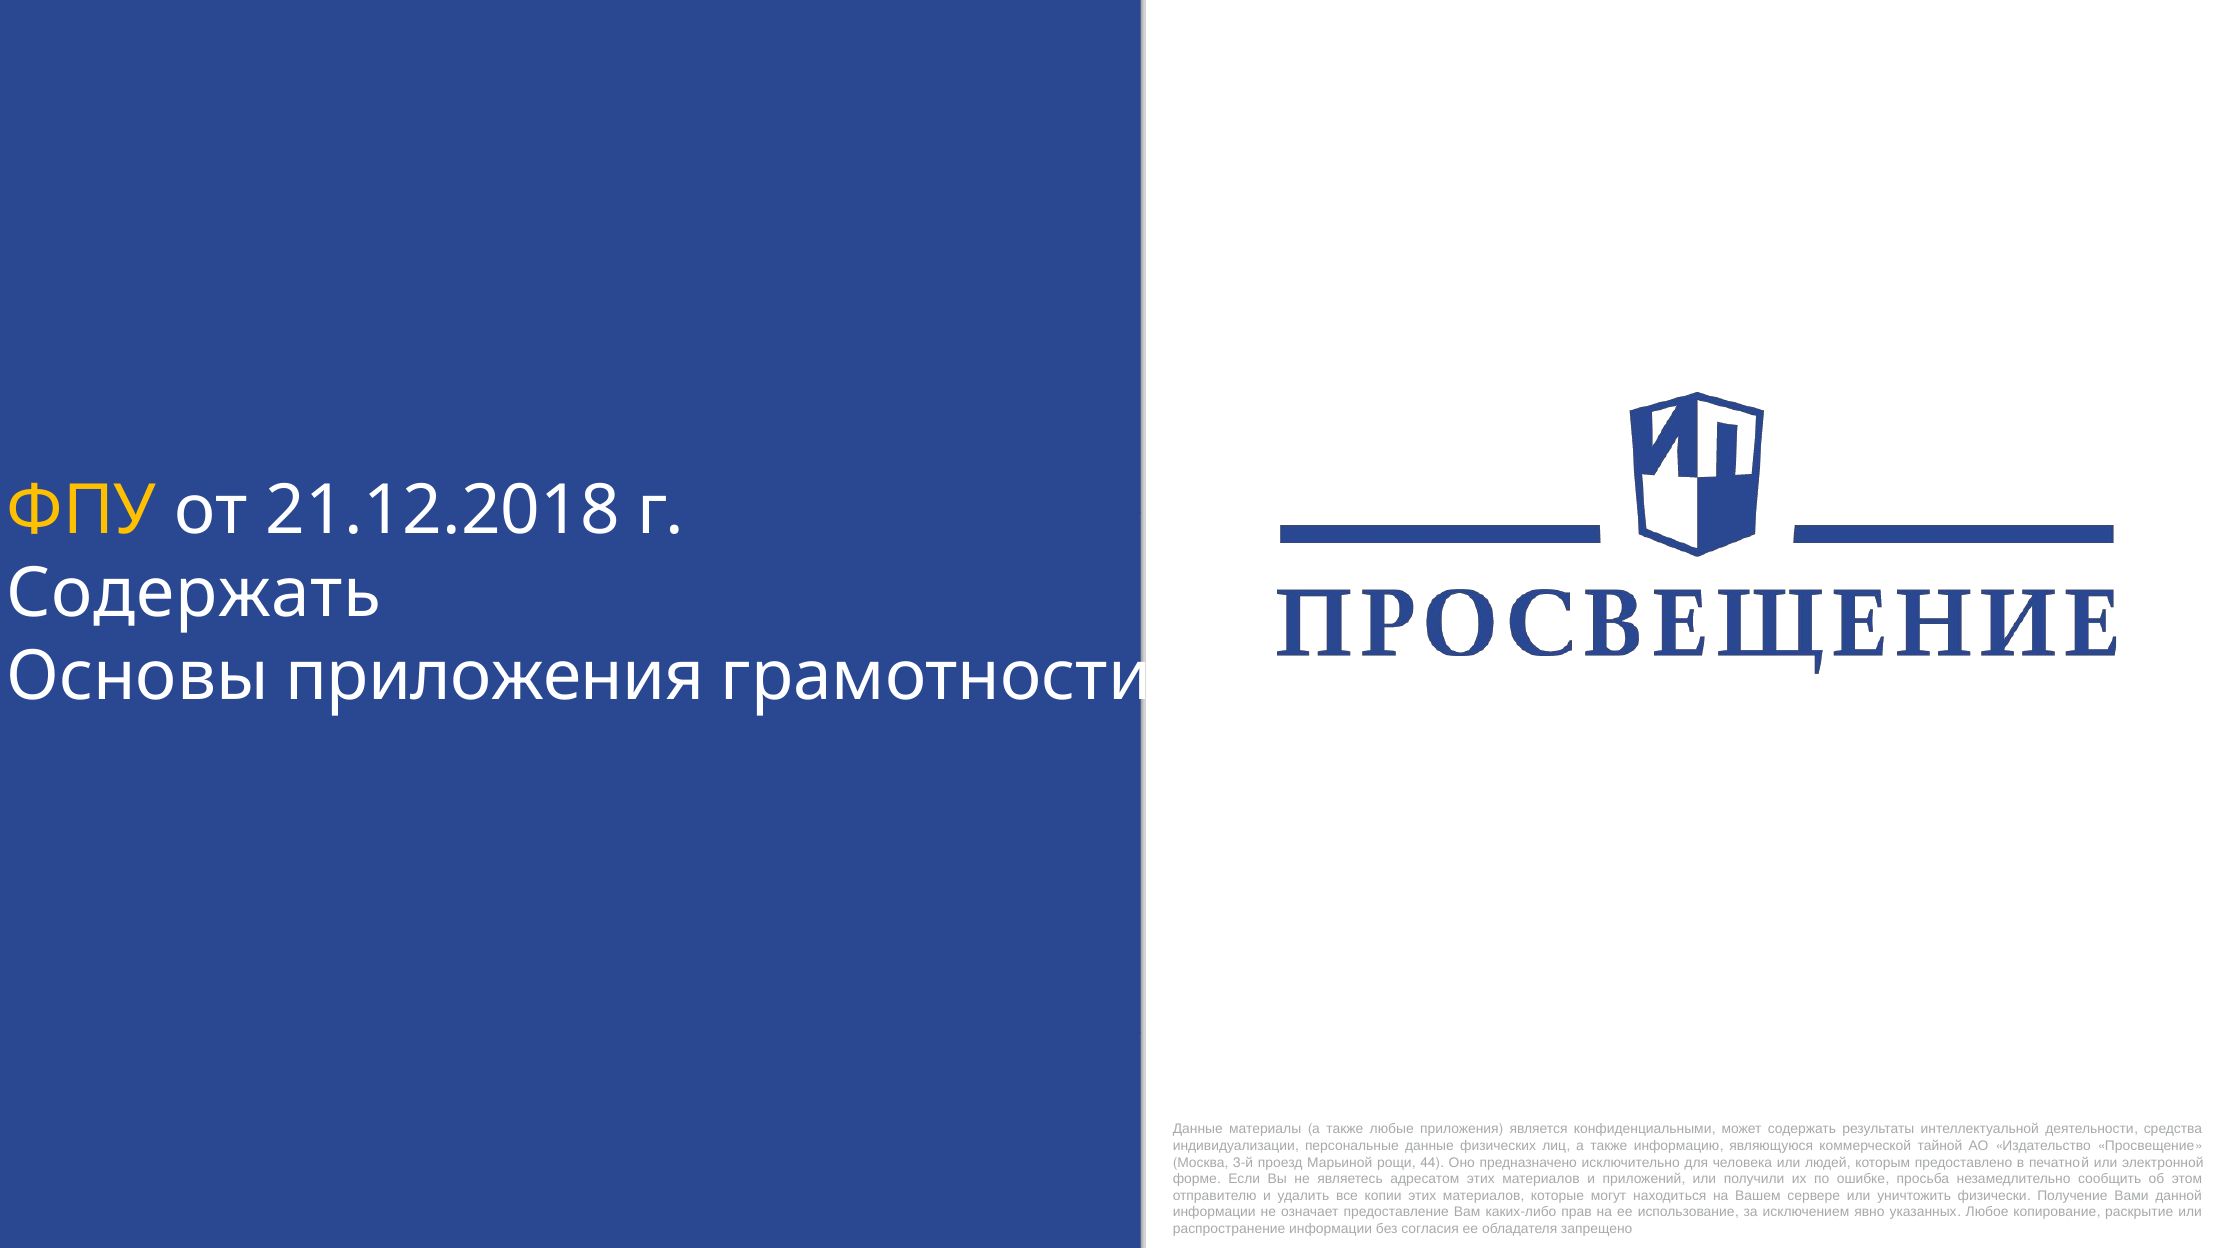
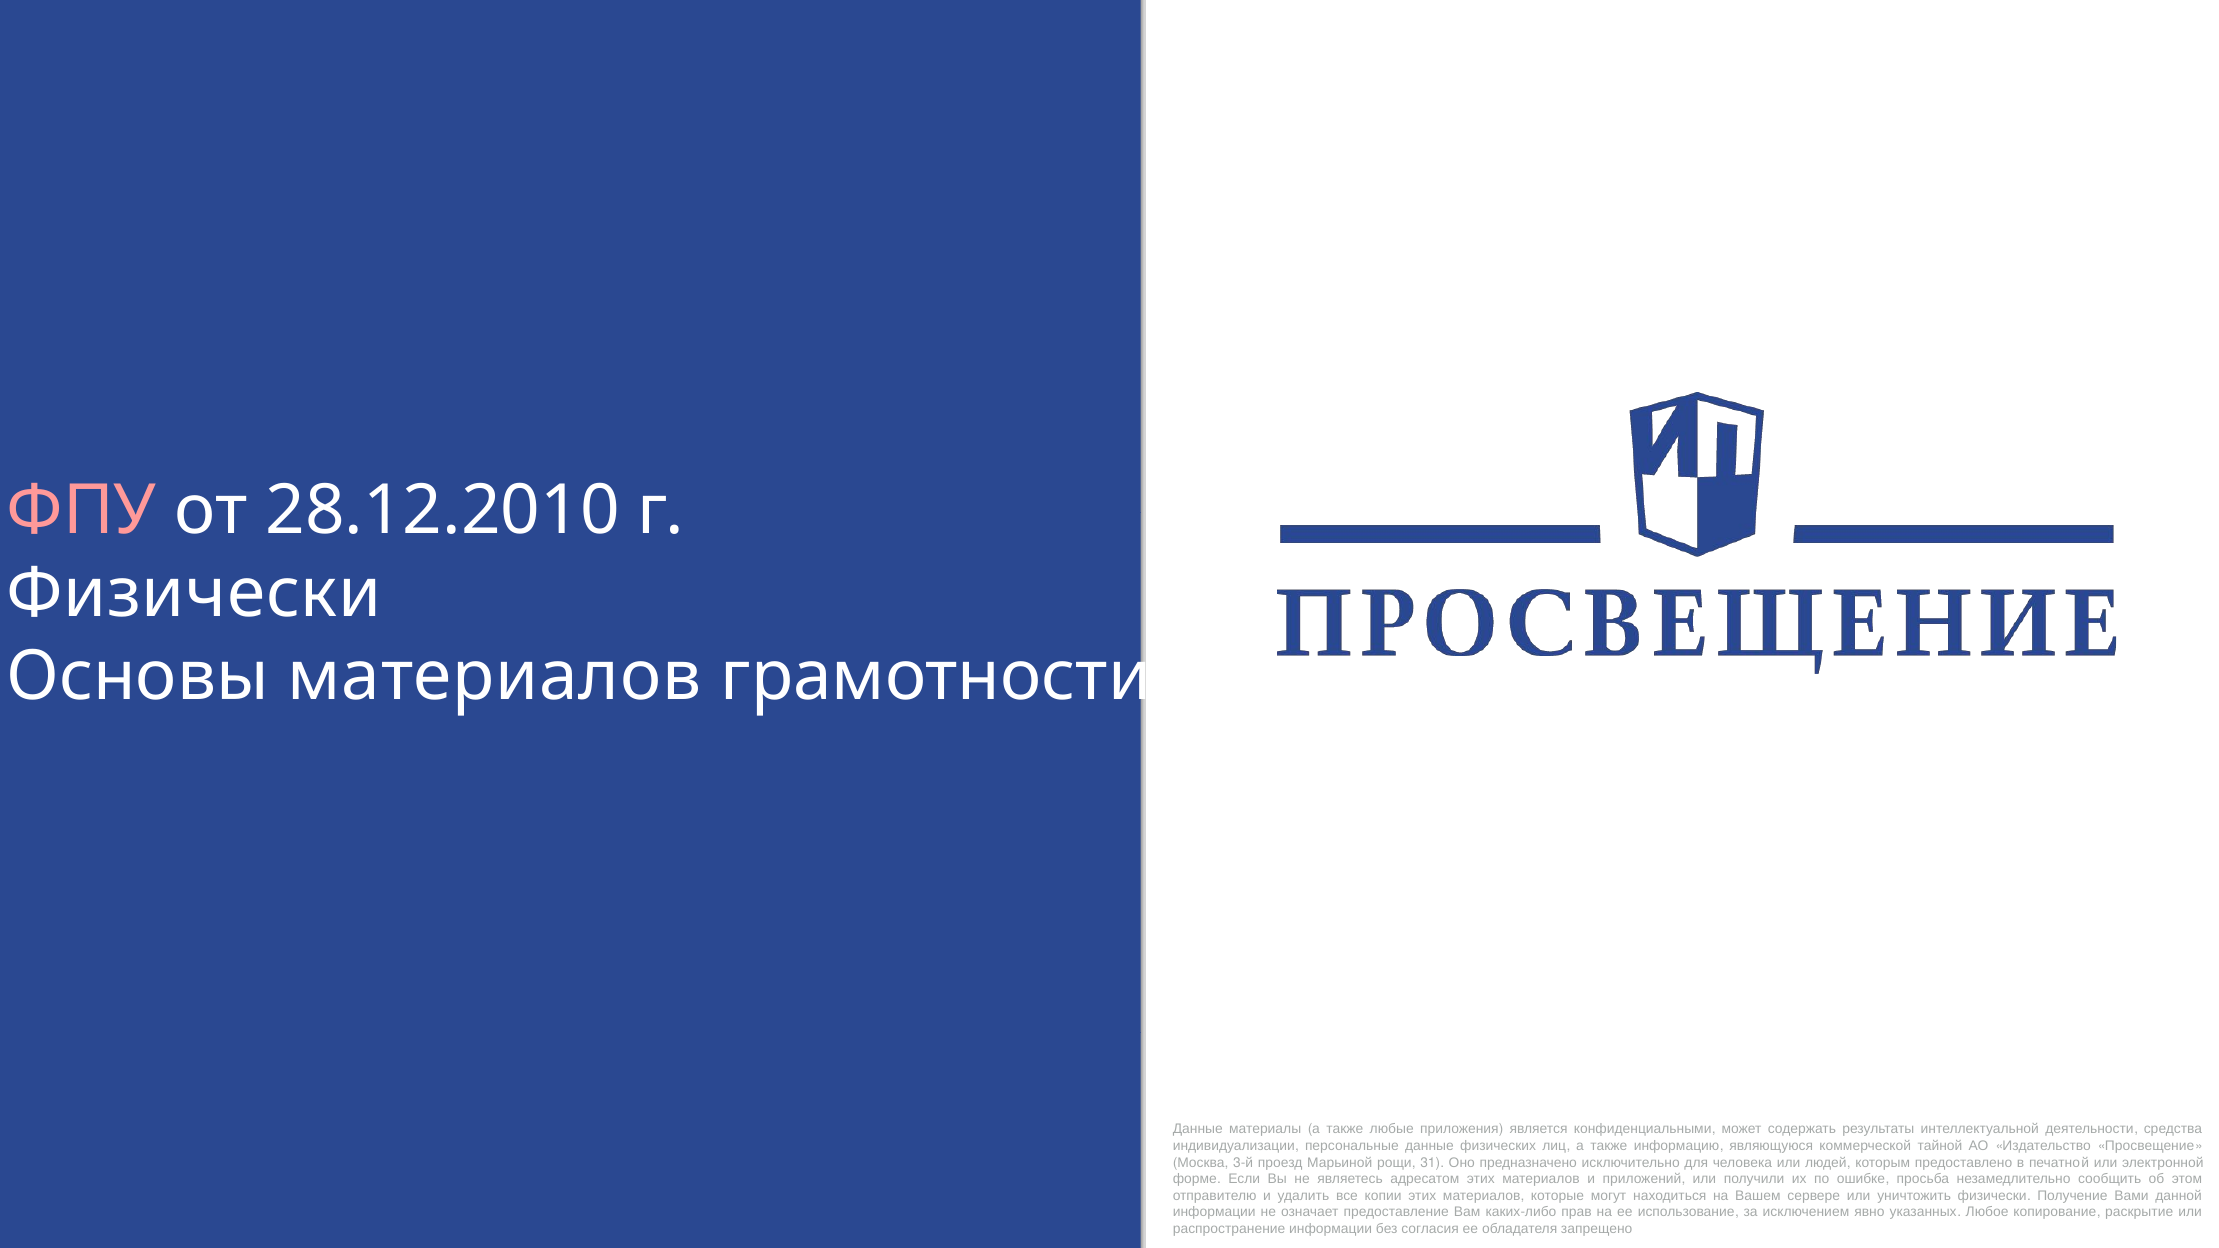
ФПУ colour: yellow -> pink
21.12.2018: 21.12.2018 -> 28.12.2010
Содержать at (194, 593): Содержать -> Физически
Основы приложения: приложения -> материалов
44: 44 -> 31
